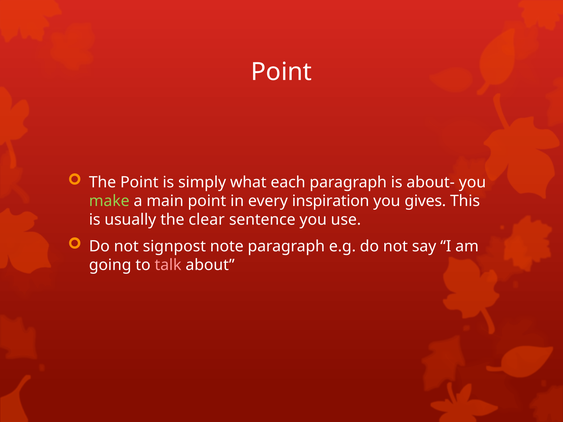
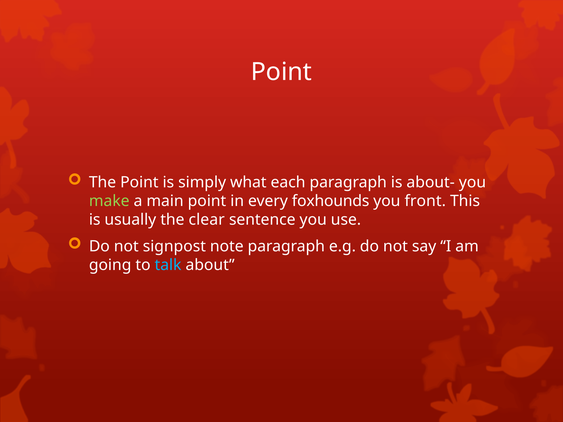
inspiration: inspiration -> foxhounds
gives: gives -> front
talk colour: pink -> light blue
